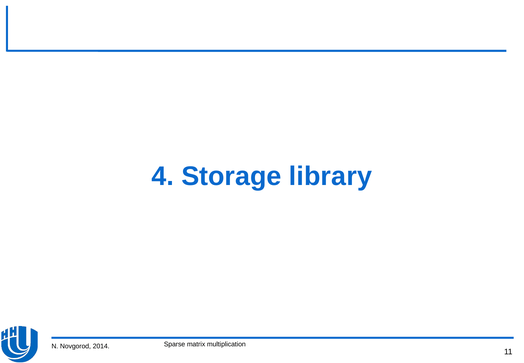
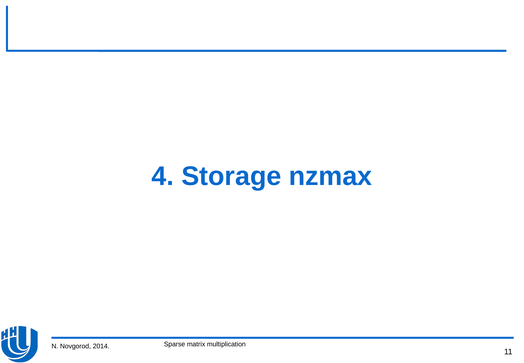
library: library -> nzmax
